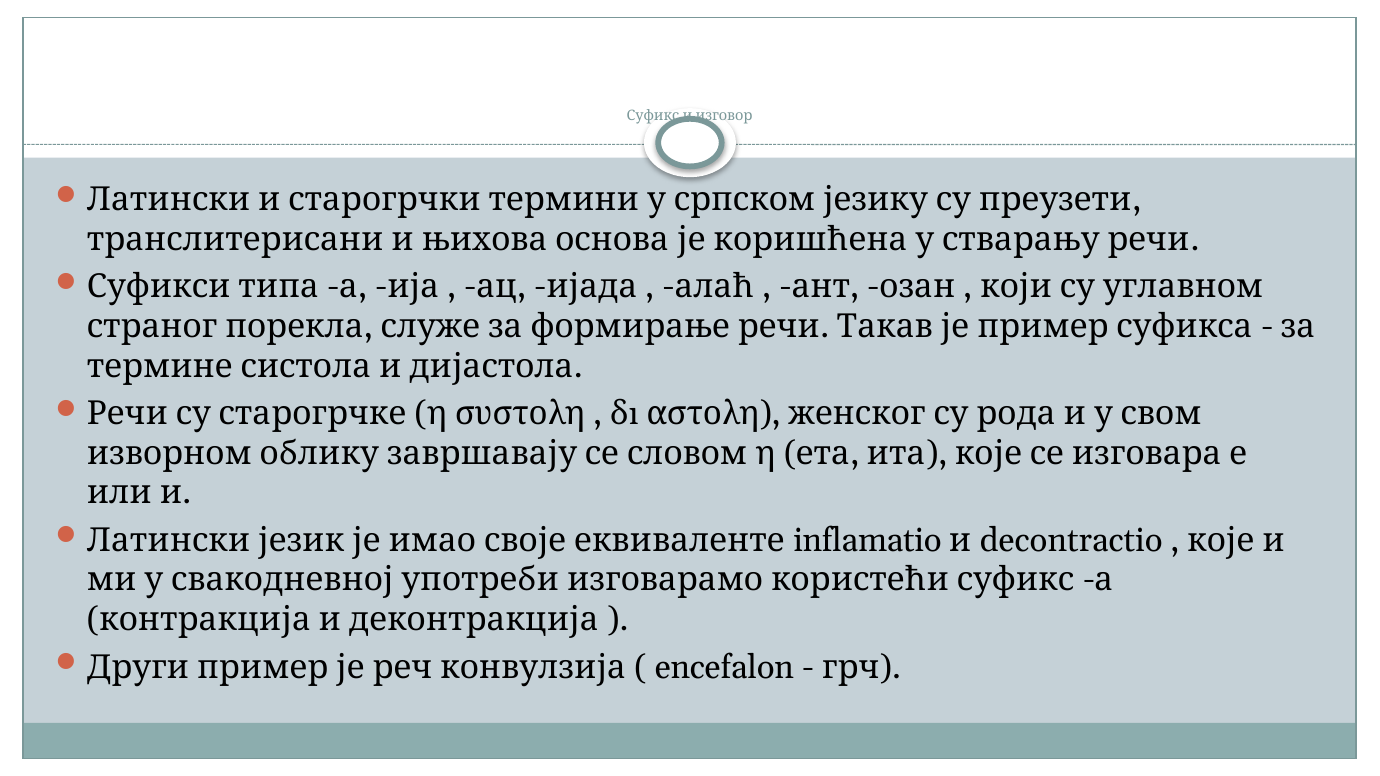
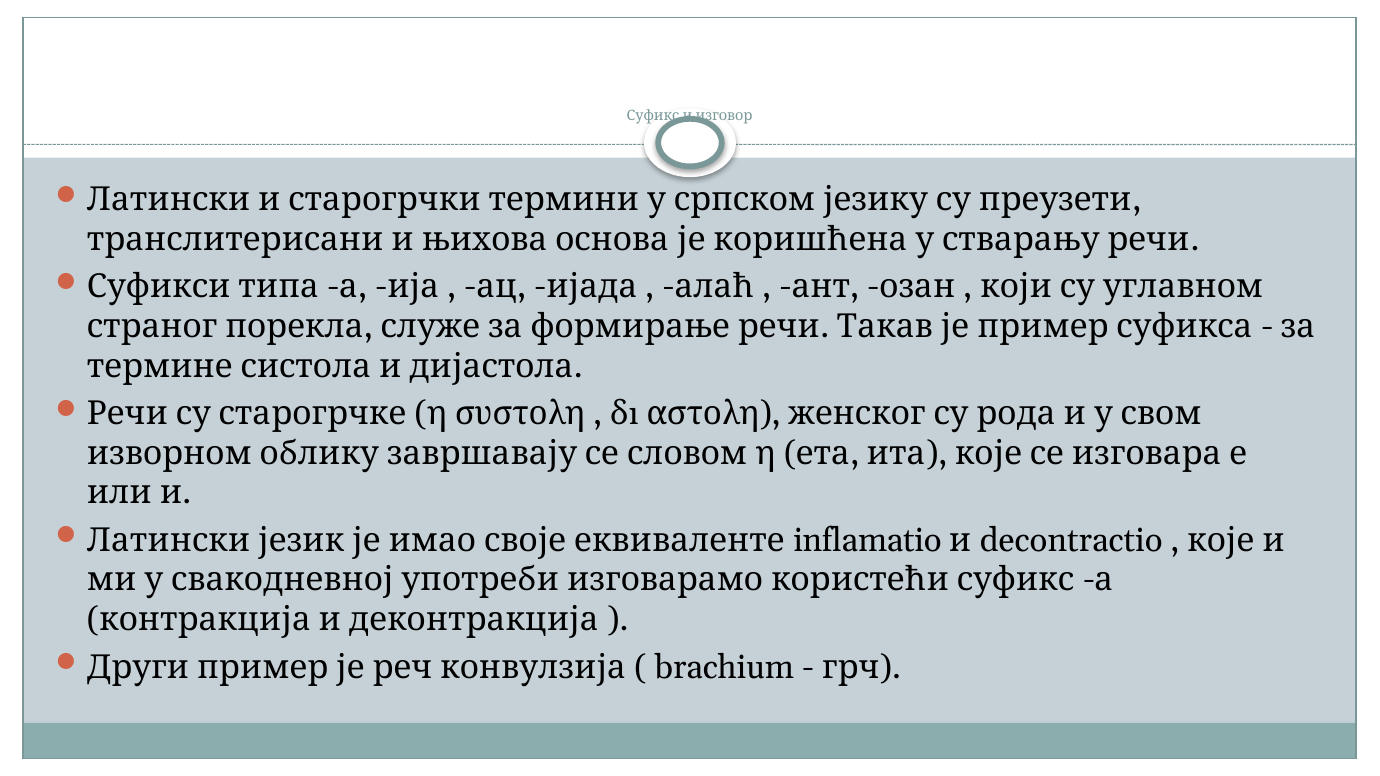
encefalon: encefalon -> brachium
